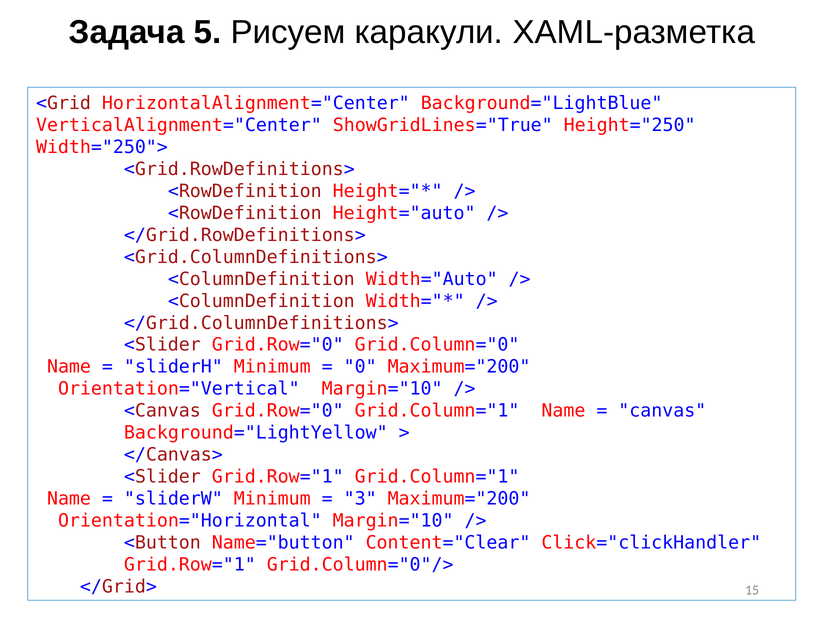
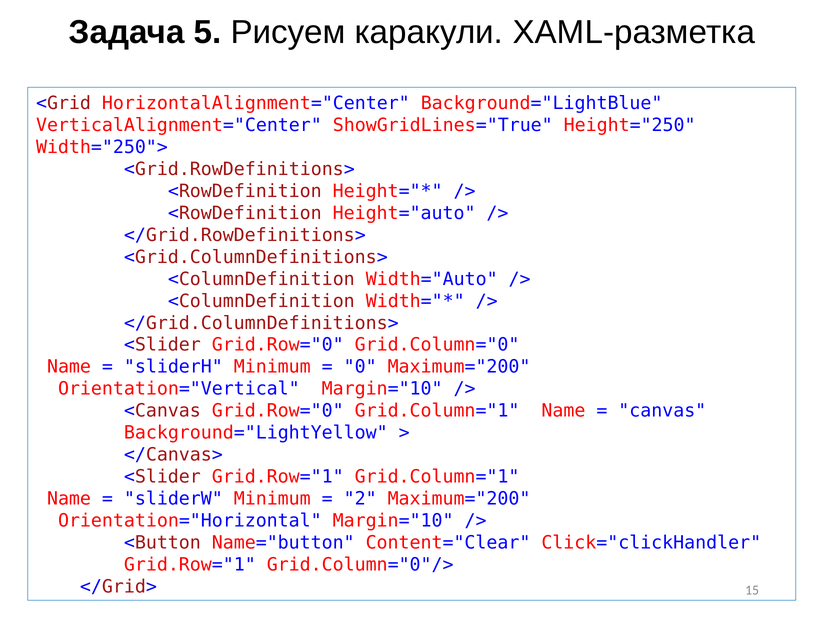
3: 3 -> 2
